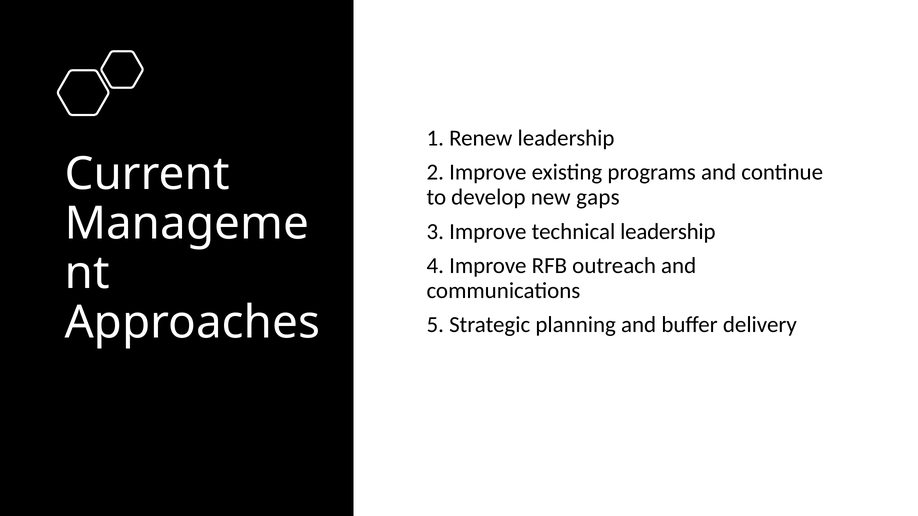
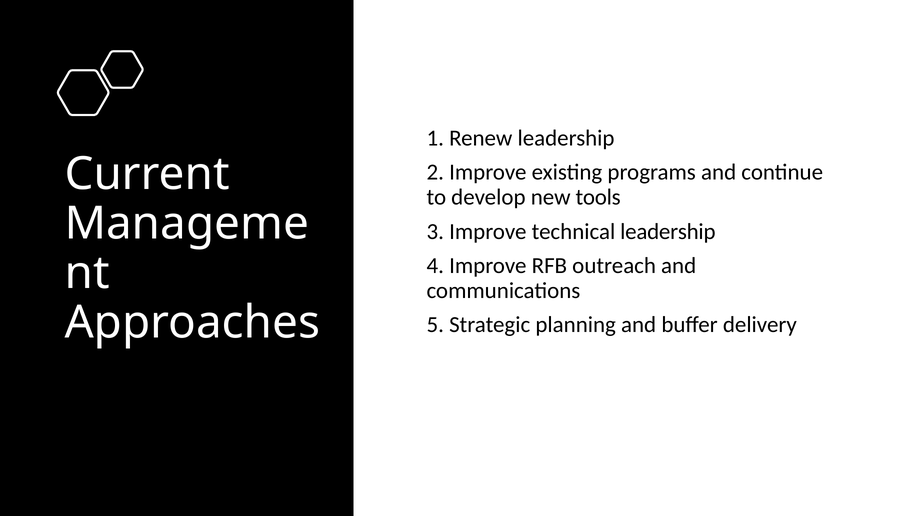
gaps: gaps -> tools
